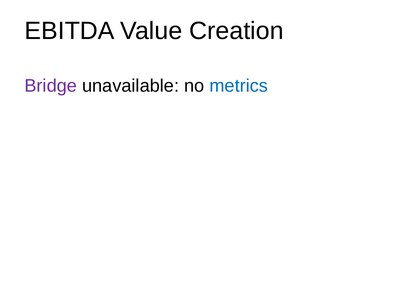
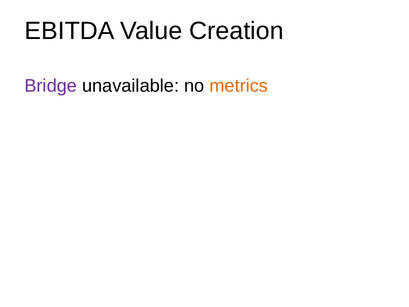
metrics colour: blue -> orange
